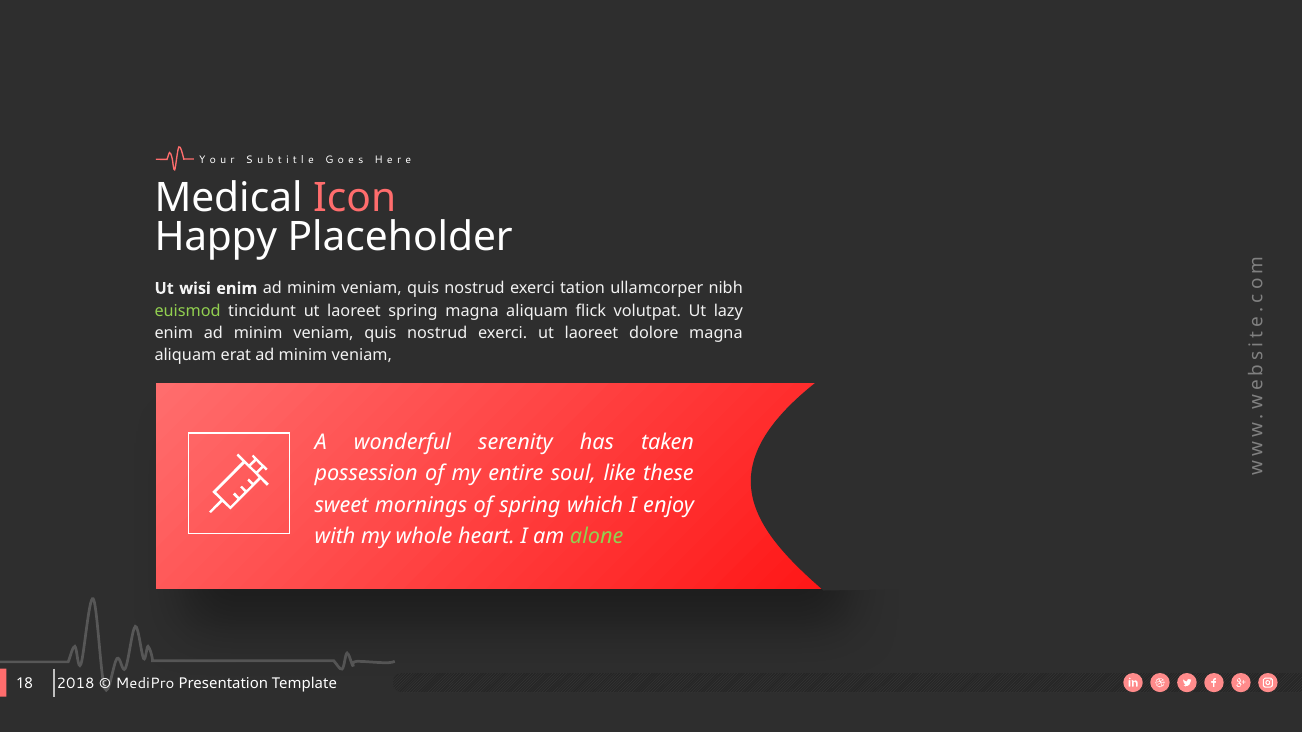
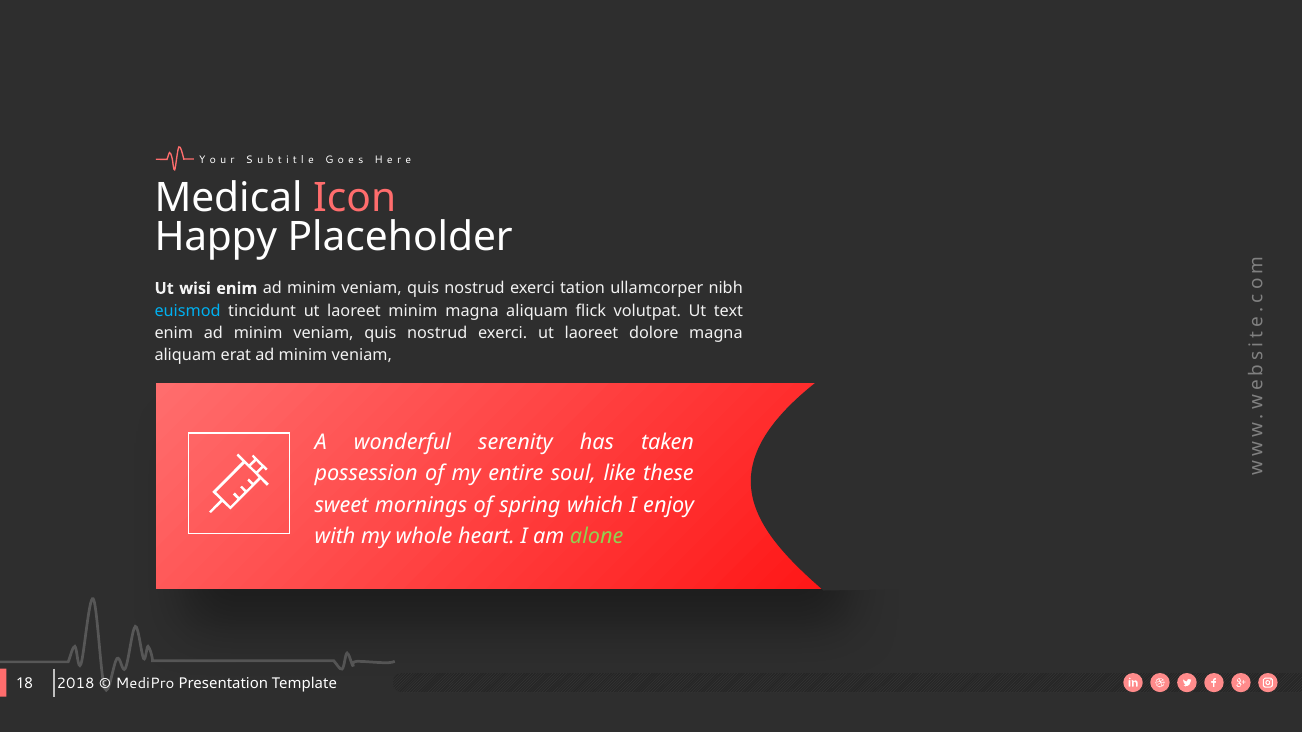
euismod colour: light green -> light blue
laoreet spring: spring -> minim
lazy: lazy -> text
